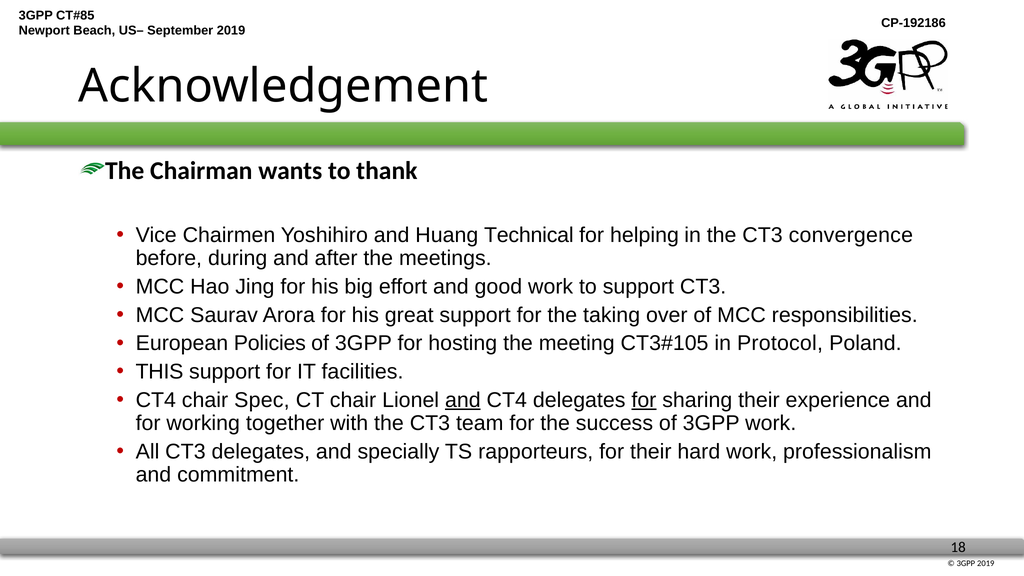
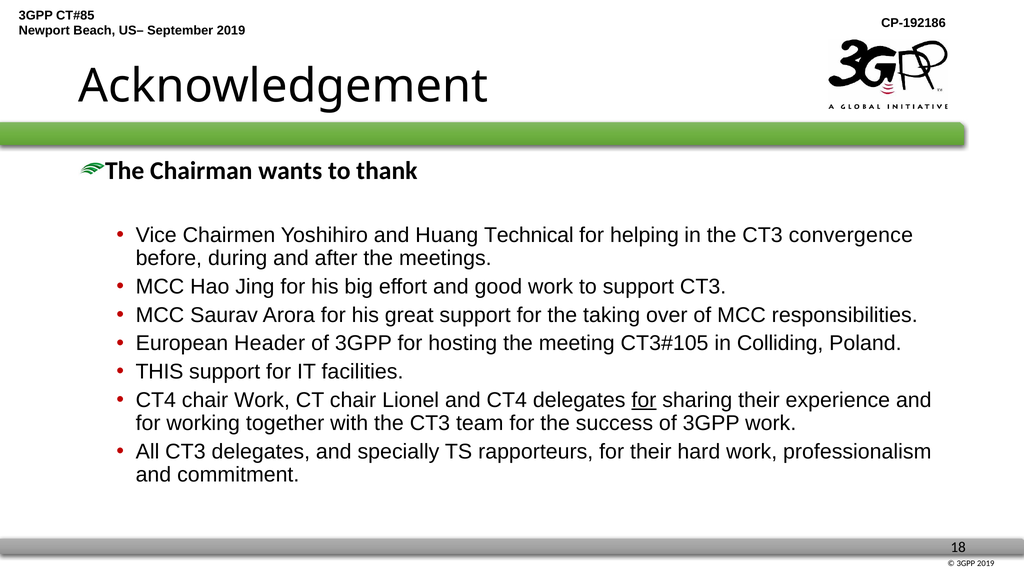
Policies: Policies -> Header
Protocol: Protocol -> Colliding
chair Spec: Spec -> Work
and at (463, 400) underline: present -> none
